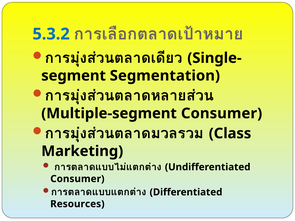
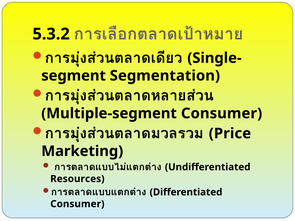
5.3.2 colour: blue -> black
Class: Class -> Price
Consumer at (77, 179): Consumer -> Resources
Resources at (77, 204): Resources -> Consumer
